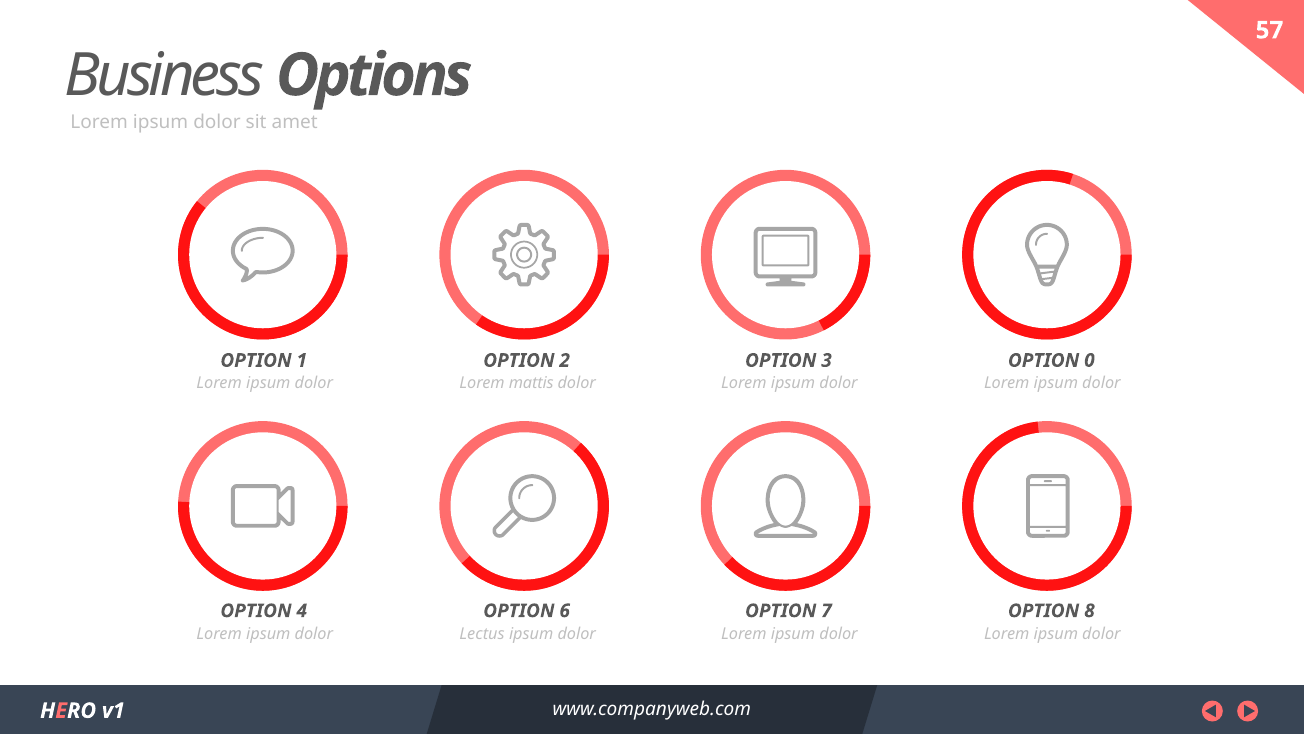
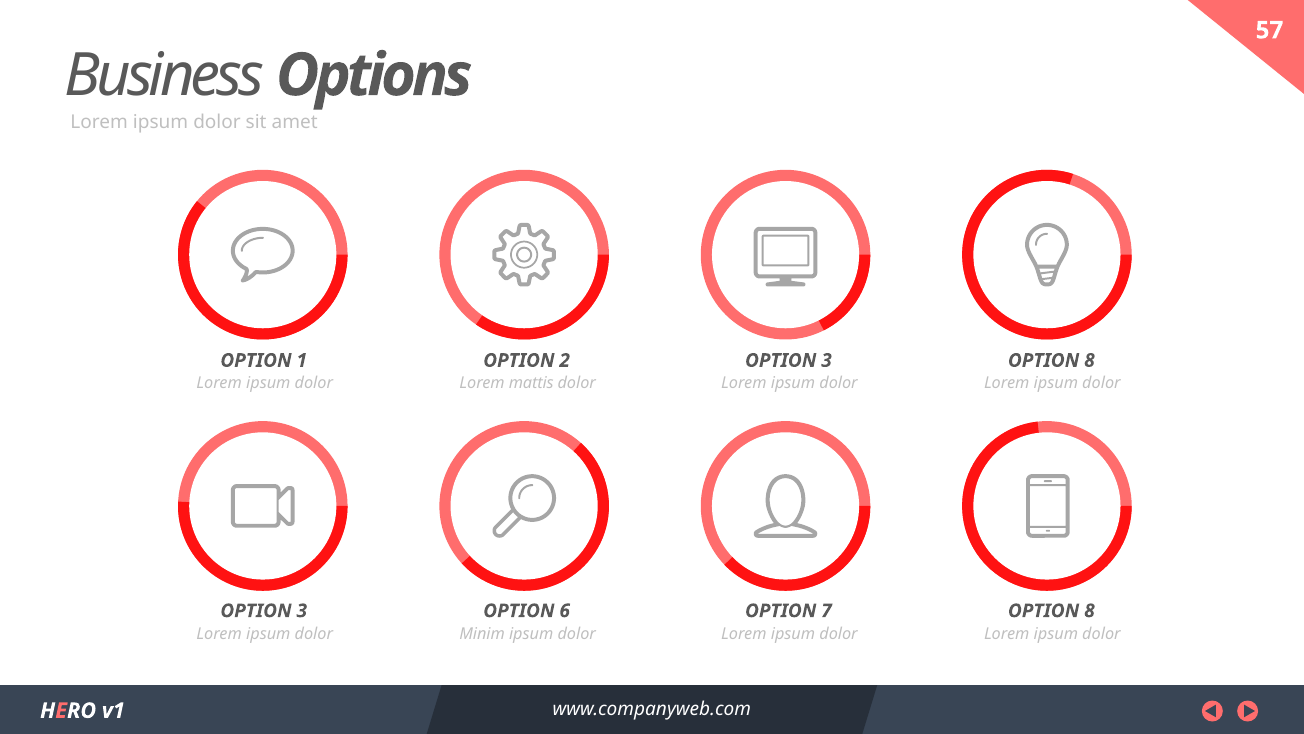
0 at (1089, 360): 0 -> 8
4 at (302, 610): 4 -> 3
Lectus: Lectus -> Minim
